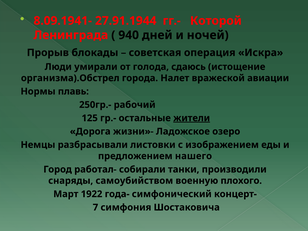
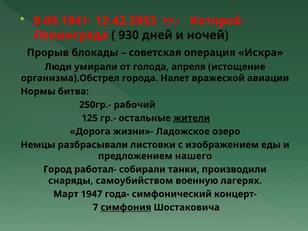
27.91.1944: 27.91.1944 -> 12.42.3953
940: 940 -> 930
сдаюсь: сдаюсь -> апреля
плавь: плавь -> битва
плохого: плохого -> лагерях
1922: 1922 -> 1947
симфония underline: none -> present
